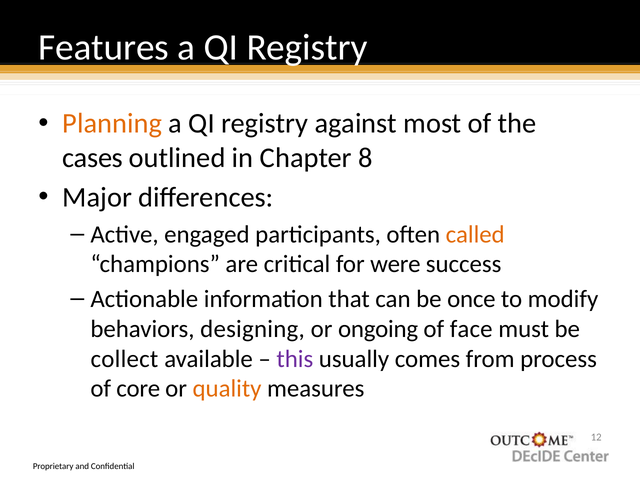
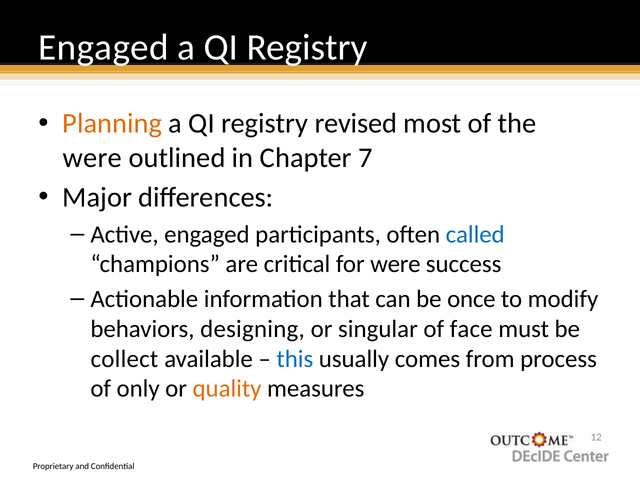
Features at (104, 47): Features -> Engaged
against: against -> revised
cases at (93, 158): cases -> were
8: 8 -> 7
called colour: orange -> blue
ongoing: ongoing -> singular
this colour: purple -> blue
core: core -> only
